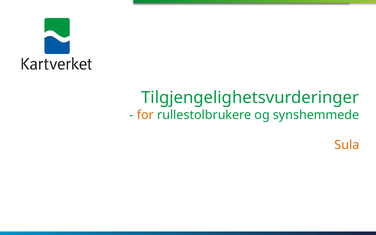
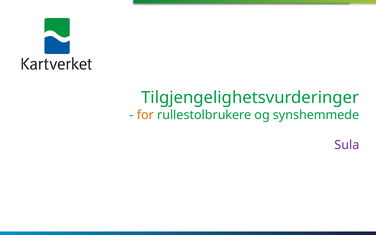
Sula colour: orange -> purple
